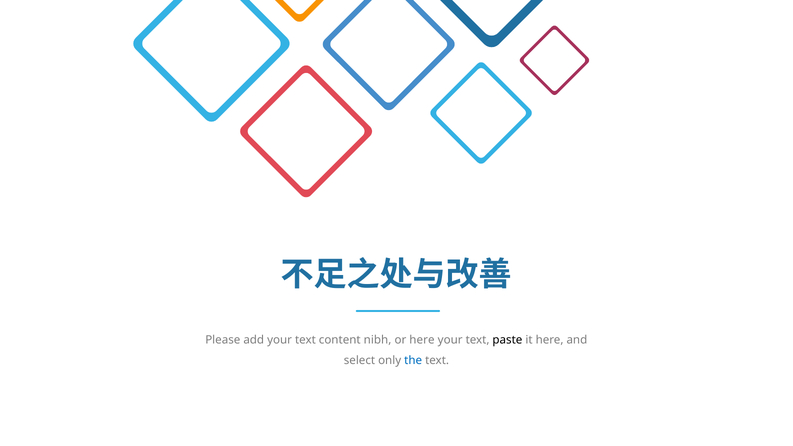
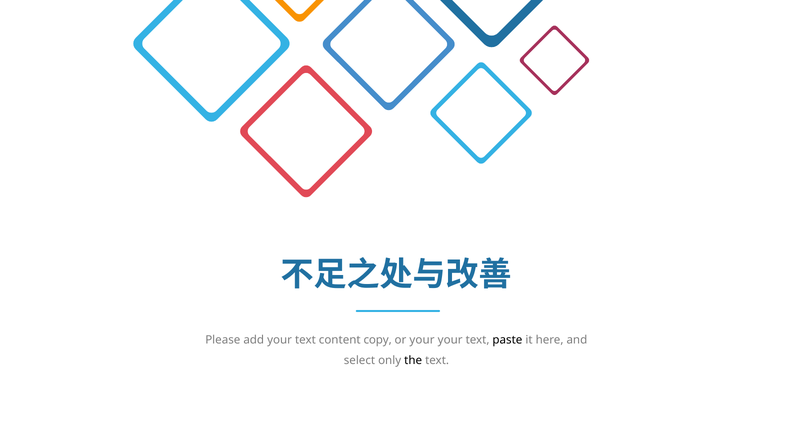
nibh: nibh -> copy
or here: here -> your
the colour: blue -> black
